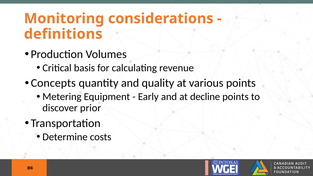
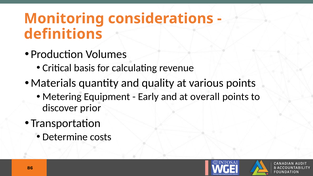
Concepts: Concepts -> Materials
decline: decline -> overall
